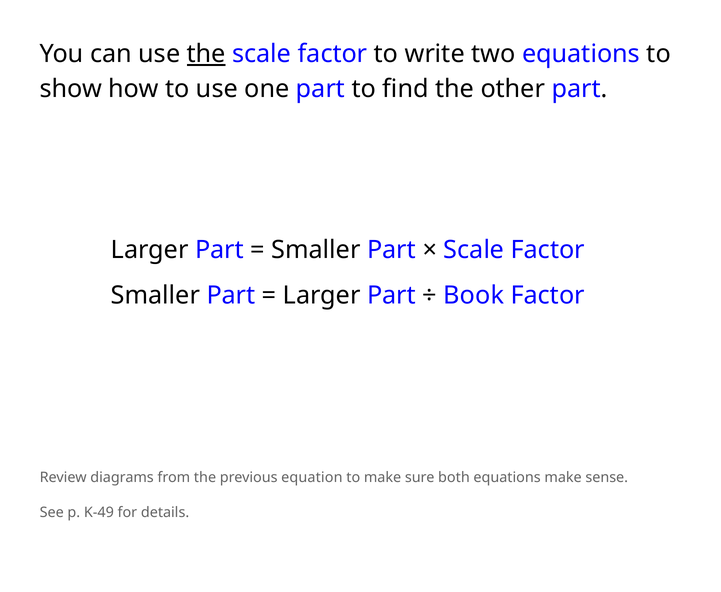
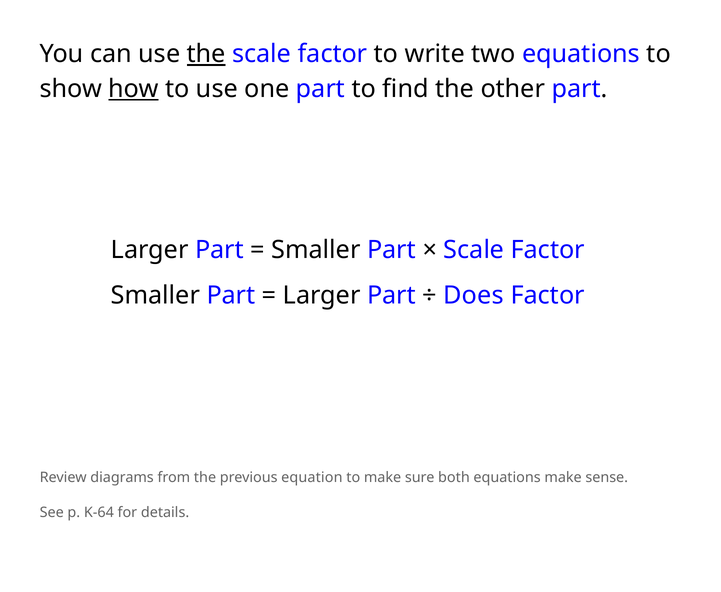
how underline: none -> present
Book: Book -> Does
K-49: K-49 -> K-64
